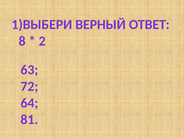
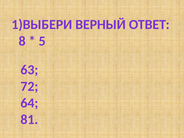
2: 2 -> 5
